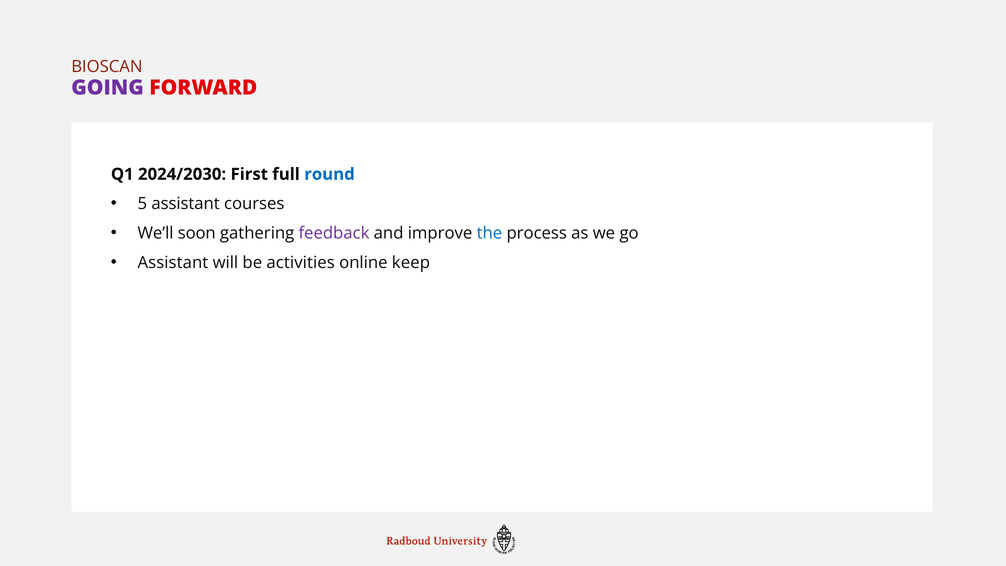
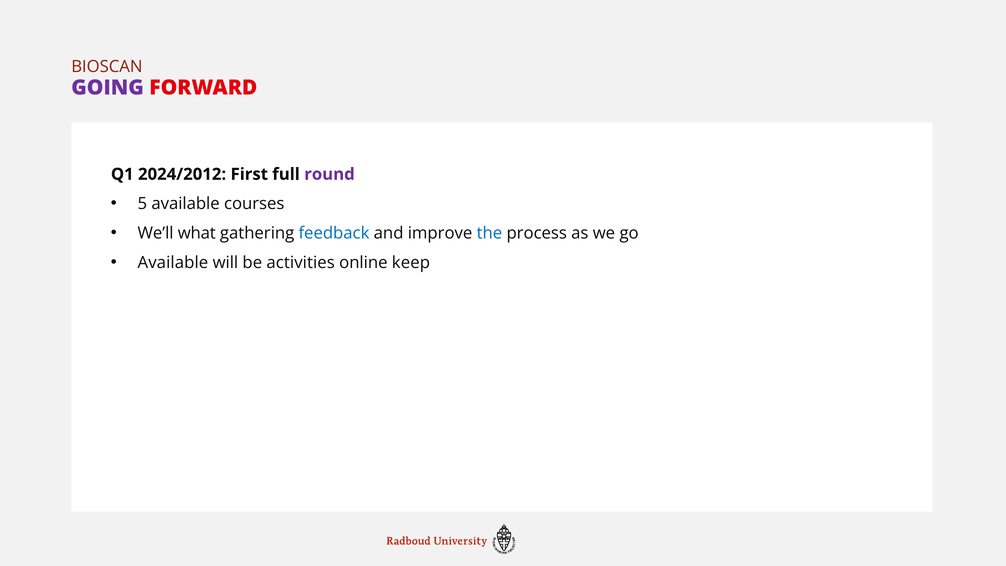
2024/2030: 2024/2030 -> 2024/2012
round colour: blue -> purple
5 assistant: assistant -> available
soon: soon -> what
feedback colour: purple -> blue
Assistant at (173, 263): Assistant -> Available
